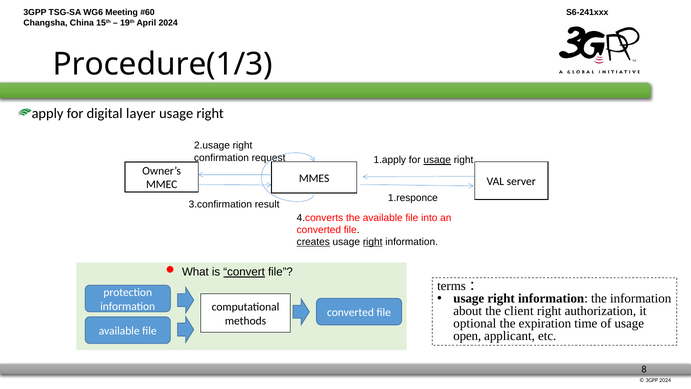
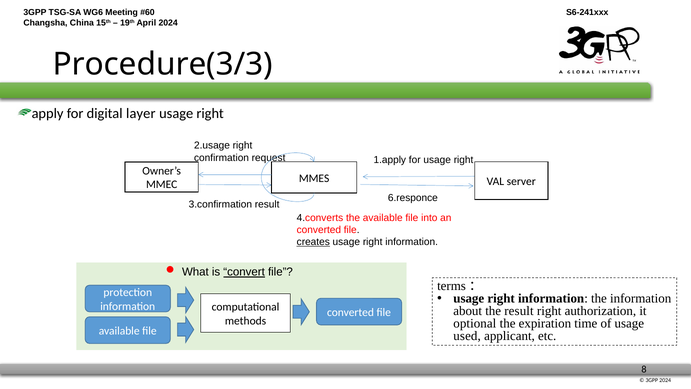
Procedure(1/3: Procedure(1/3 -> Procedure(3/3
usage at (437, 160) underline: present -> none
1.responce: 1.responce -> 6.responce
right at (373, 242) underline: present -> none
the client: client -> result
open: open -> used
